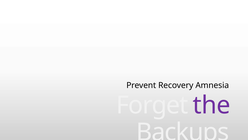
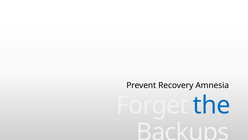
the colour: purple -> blue
